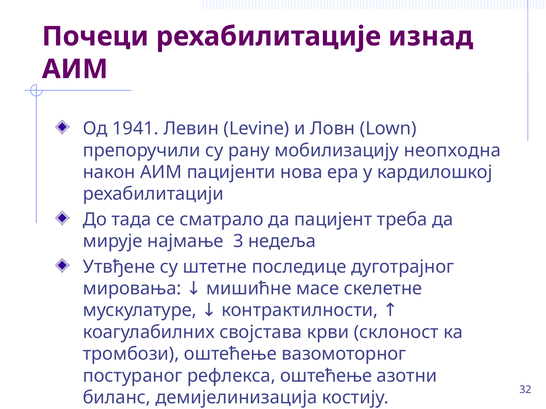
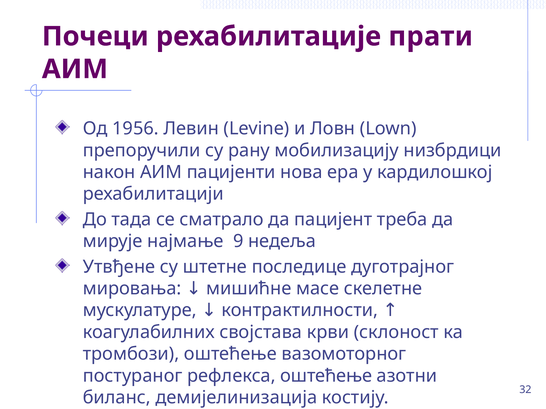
изнад: изнад -> прати
1941: 1941 -> 1956
неопходна: неопходна -> низбрдици
3: 3 -> 9
